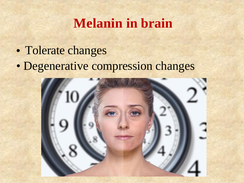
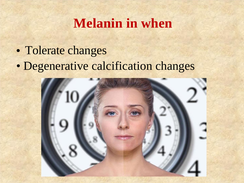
brain: brain -> when
compression: compression -> calcification
